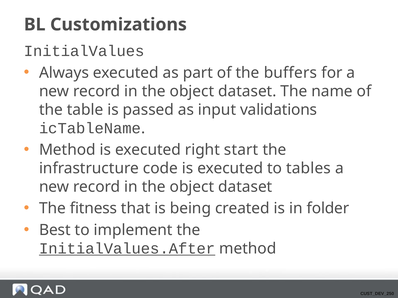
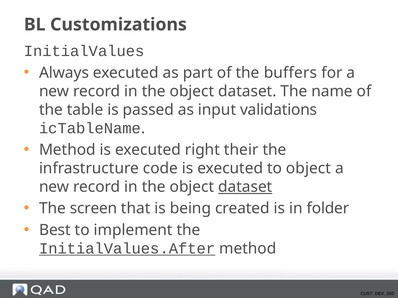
start: start -> their
to tables: tables -> object
dataset at (245, 187) underline: none -> present
fitness: fitness -> screen
